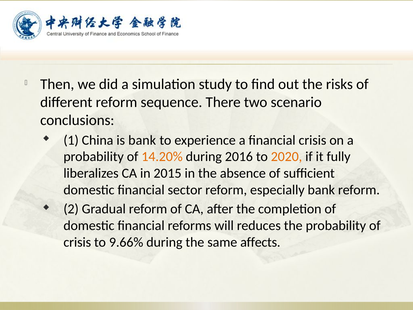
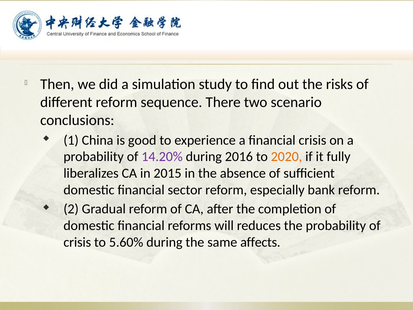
is bank: bank -> good
14.20% colour: orange -> purple
9.66%: 9.66% -> 5.60%
